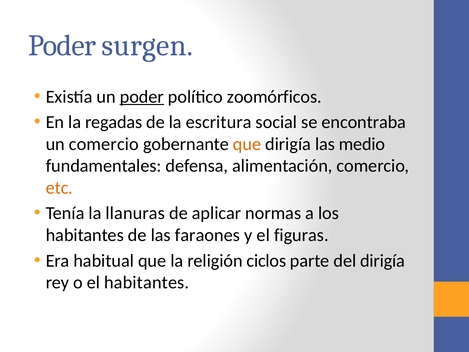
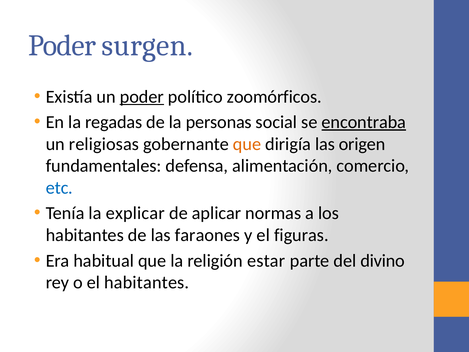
escritura: escritura -> personas
encontraba underline: none -> present
un comercio: comercio -> religiosas
medio: medio -> origen
etc colour: orange -> blue
llanuras: llanuras -> explicar
ciclos: ciclos -> estar
del dirigía: dirigía -> divino
